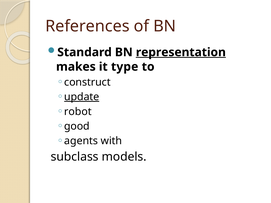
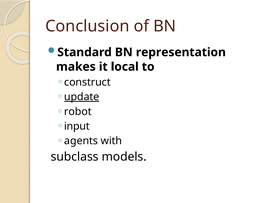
References: References -> Conclusion
representation underline: present -> none
type: type -> local
good: good -> input
